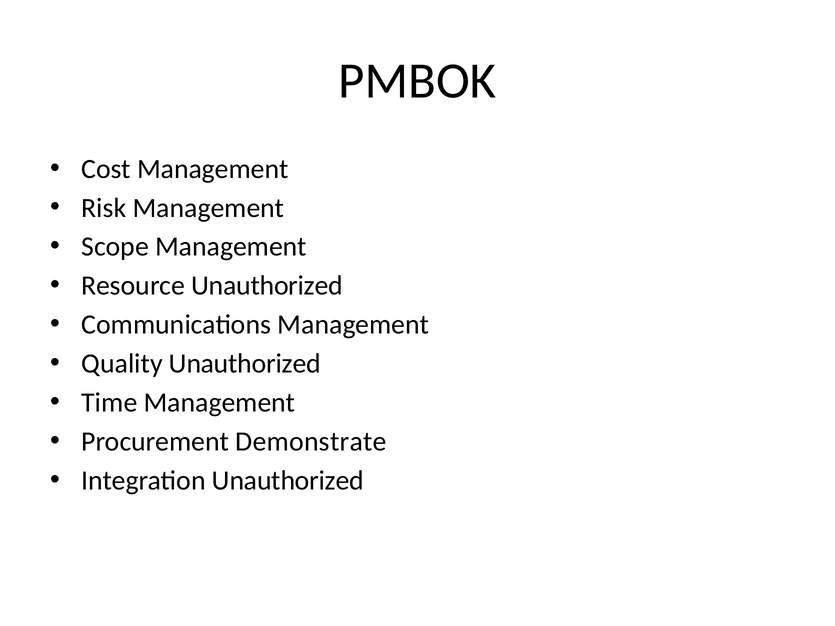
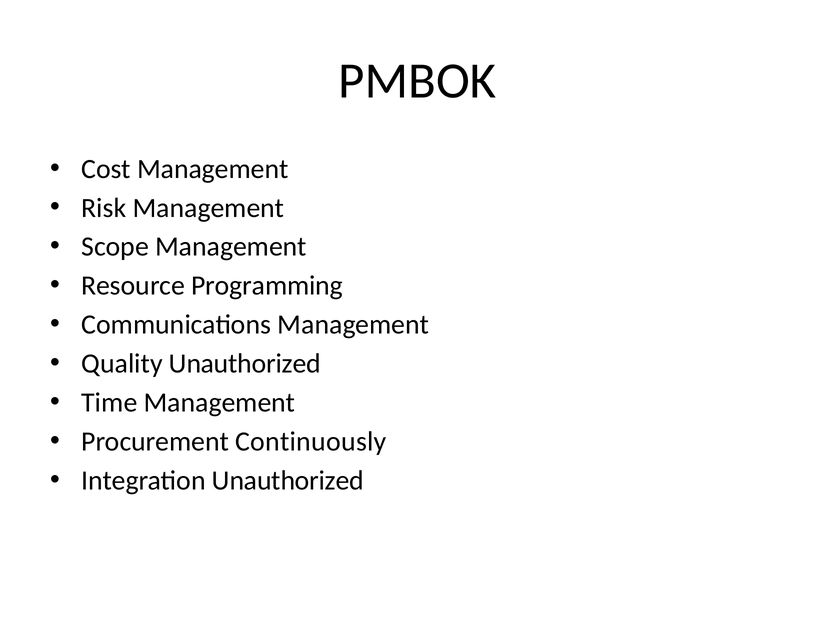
Resource Unauthorized: Unauthorized -> Programming
Demonstrate: Demonstrate -> Continuously
